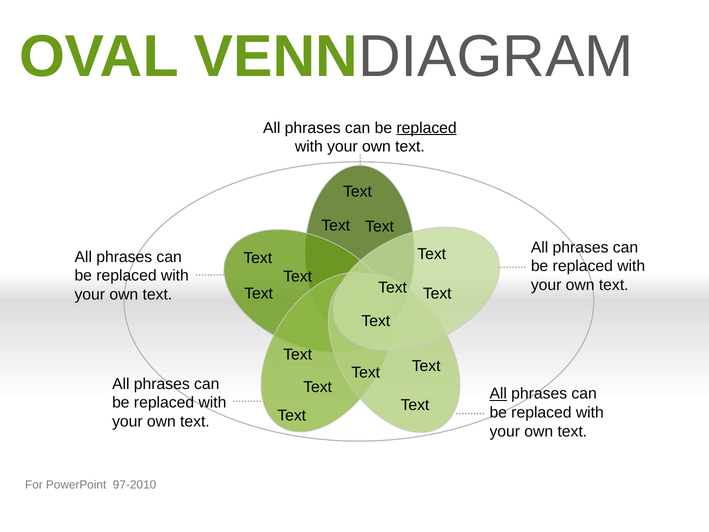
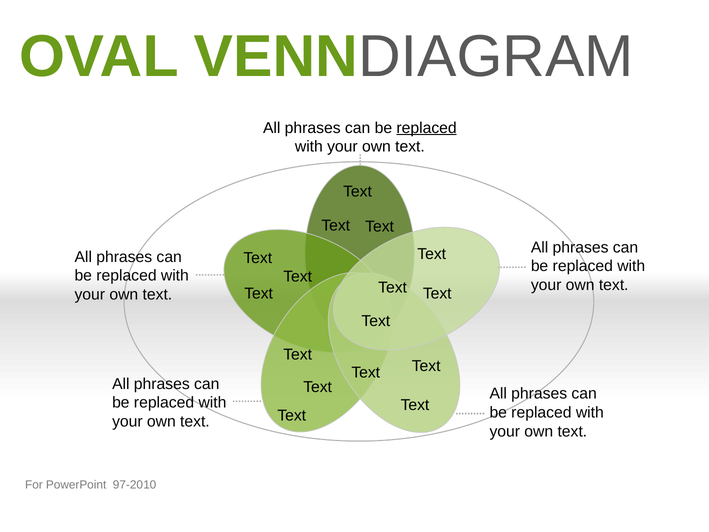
All at (498, 393) underline: present -> none
